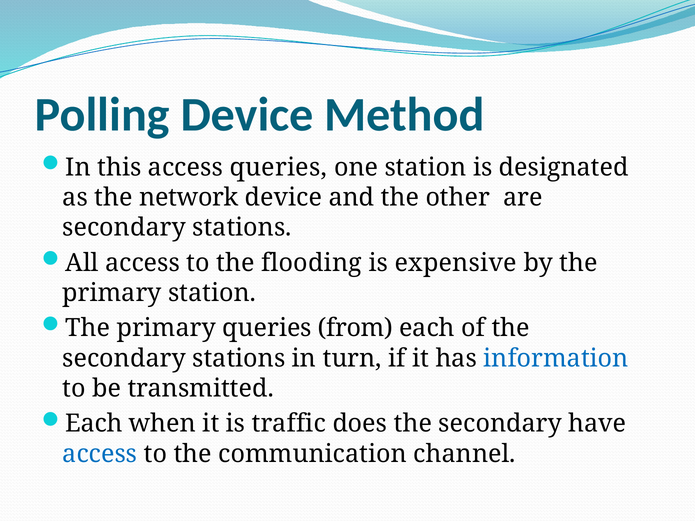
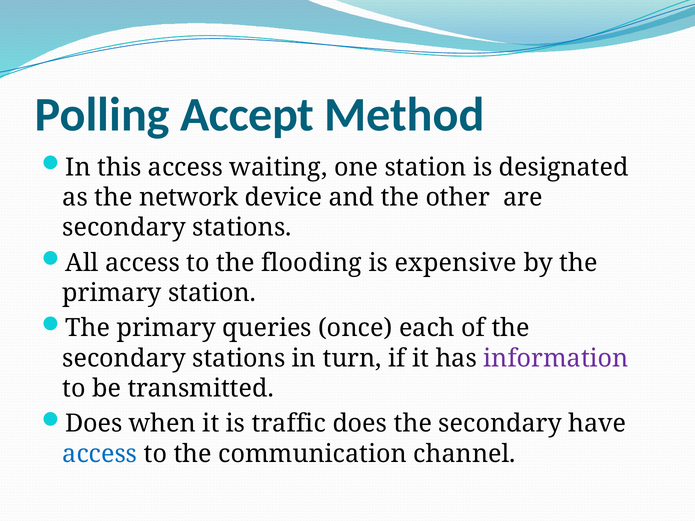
Polling Device: Device -> Accept
access queries: queries -> waiting
from: from -> once
information colour: blue -> purple
Each at (94, 424): Each -> Does
